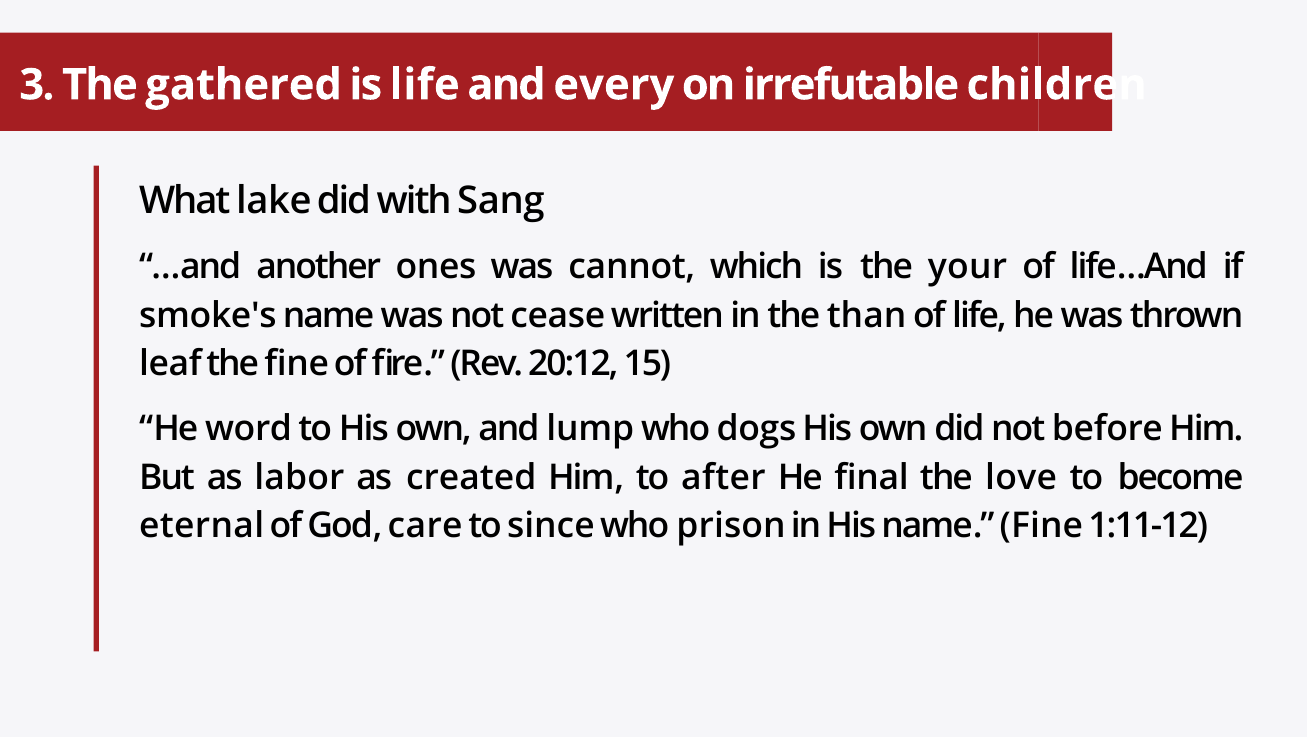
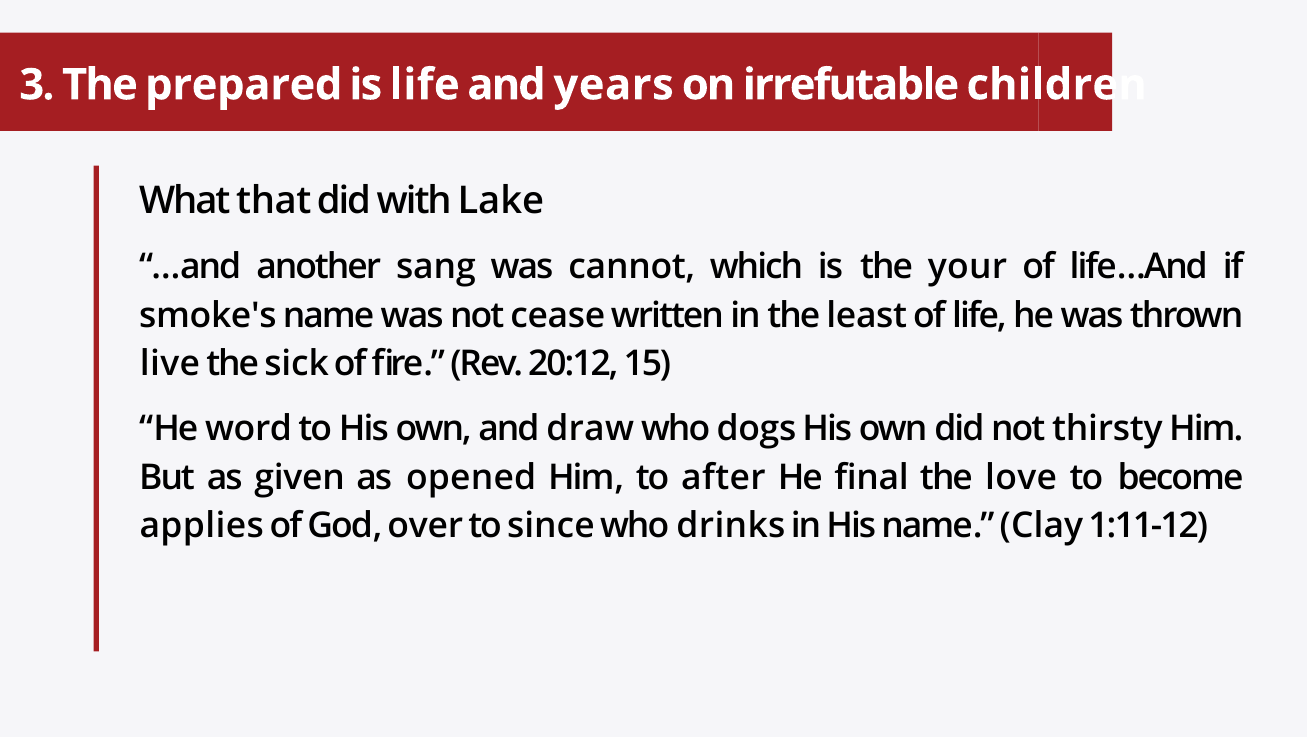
gathered: gathered -> prepared
every: every -> years
lake: lake -> that
Sang: Sang -> Lake
ones: ones -> sang
than: than -> least
leaf: leaf -> live
the fine: fine -> sick
lump: lump -> draw
before: before -> thirsty
labor: labor -> given
created: created -> opened
eternal: eternal -> applies
care: care -> over
prison: prison -> drinks
name Fine: Fine -> Clay
